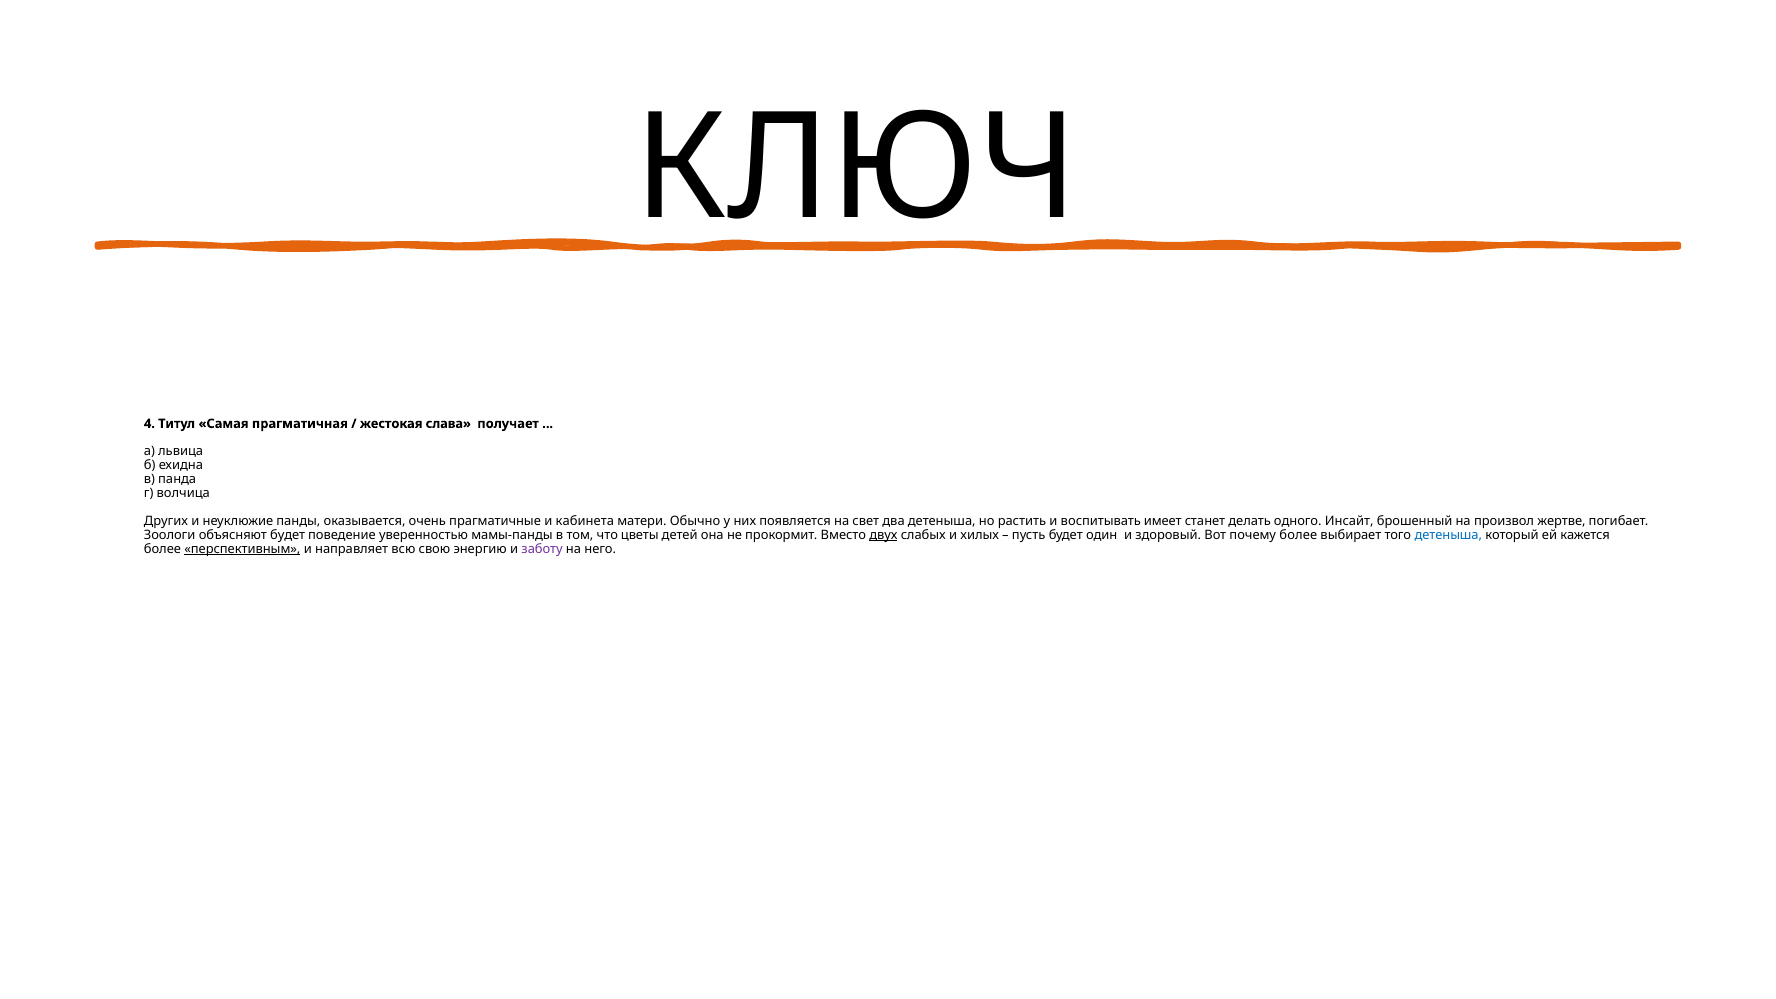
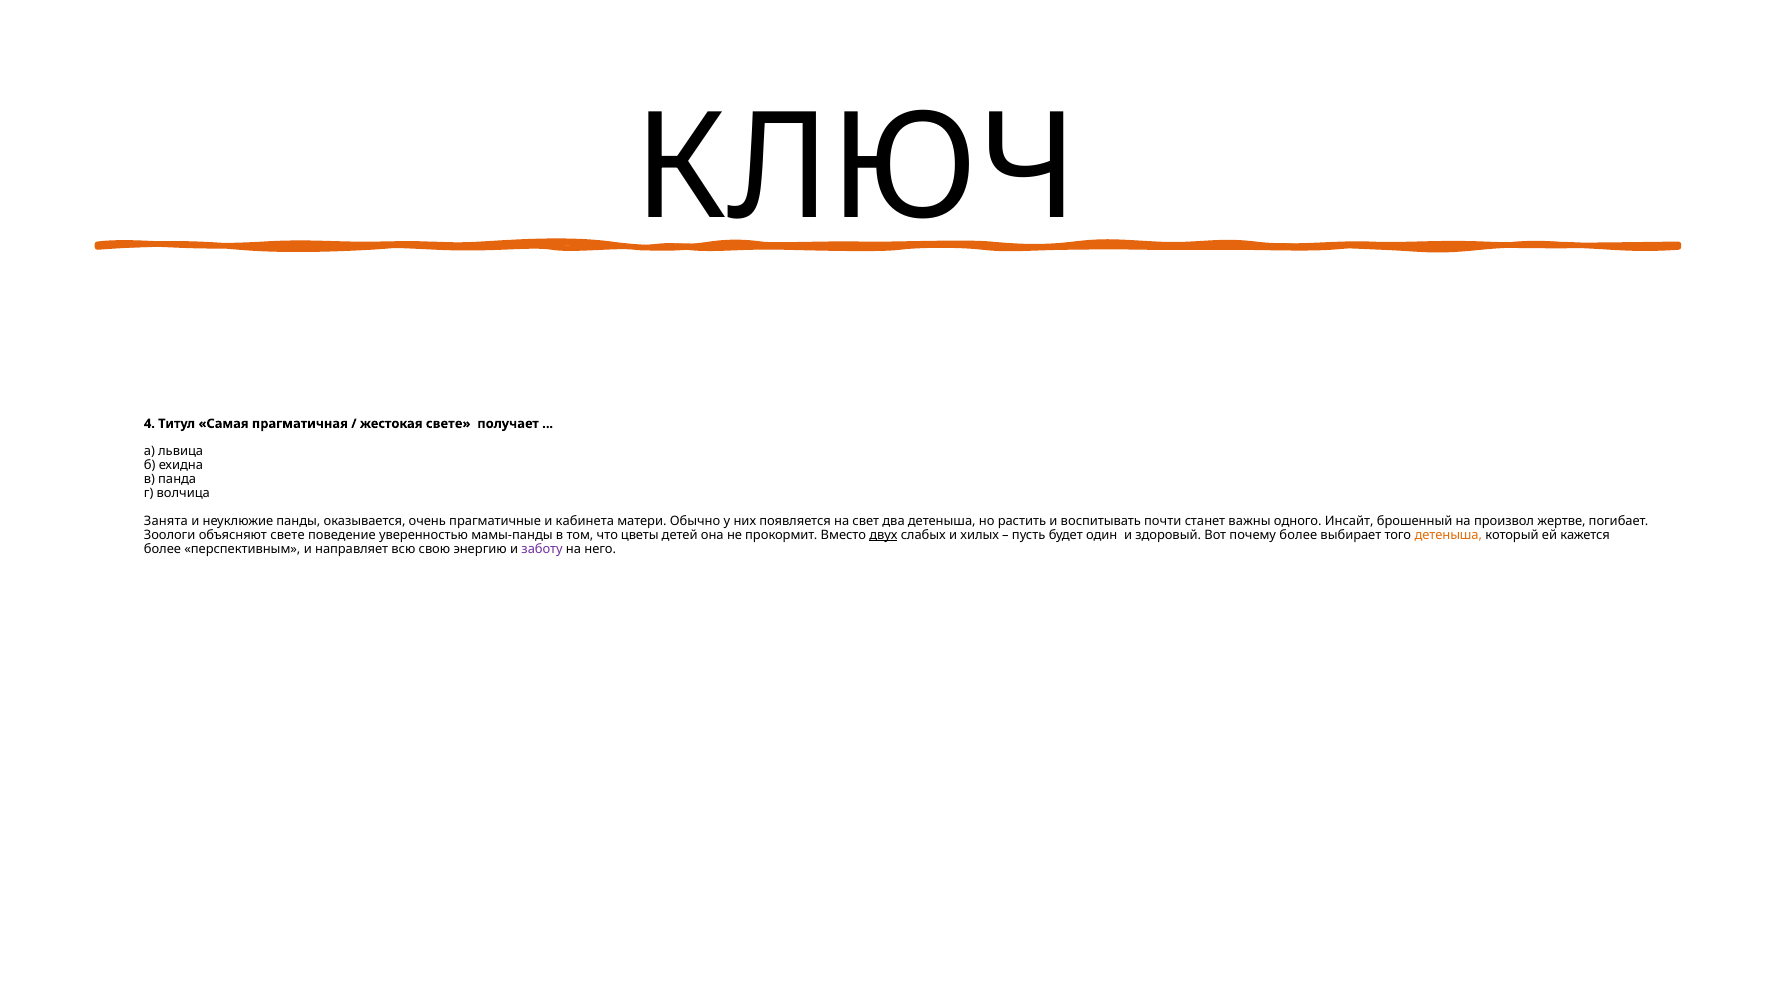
жестокая слава: слава -> свете
Других: Других -> Занята
имеет: имеет -> почти
делать: делать -> важны
объясняют будет: будет -> свете
детеныша at (1448, 535) colour: blue -> orange
перспективным underline: present -> none
